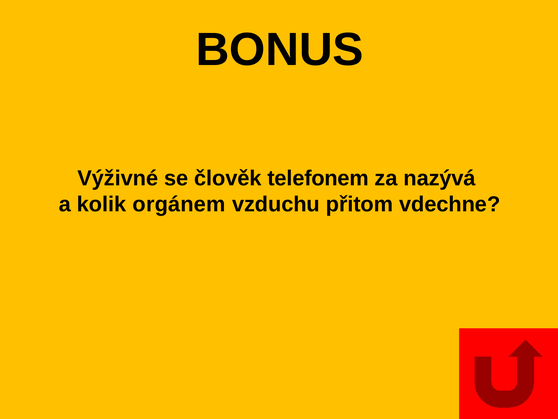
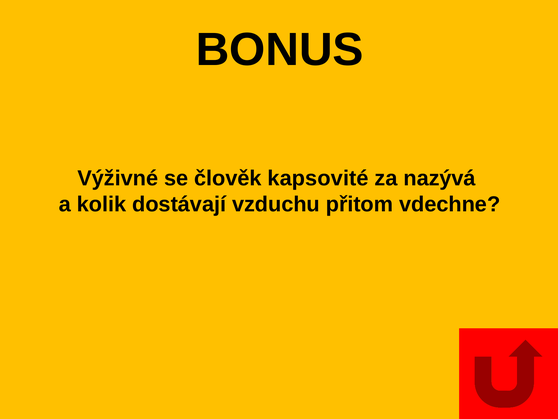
telefonem: telefonem -> kapsovité
orgánem: orgánem -> dostávají
